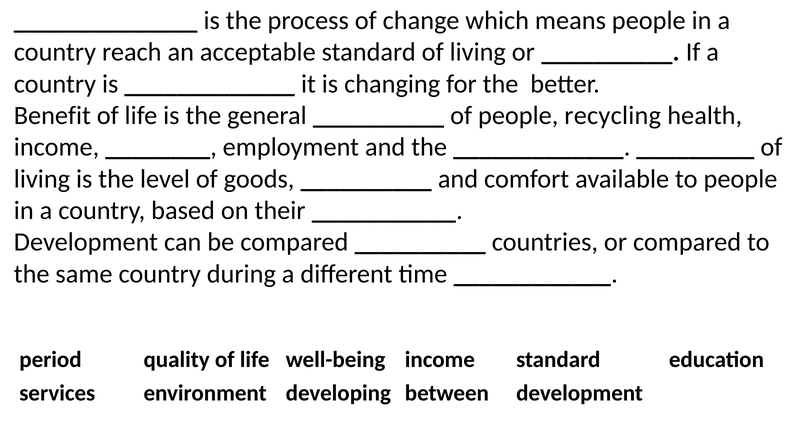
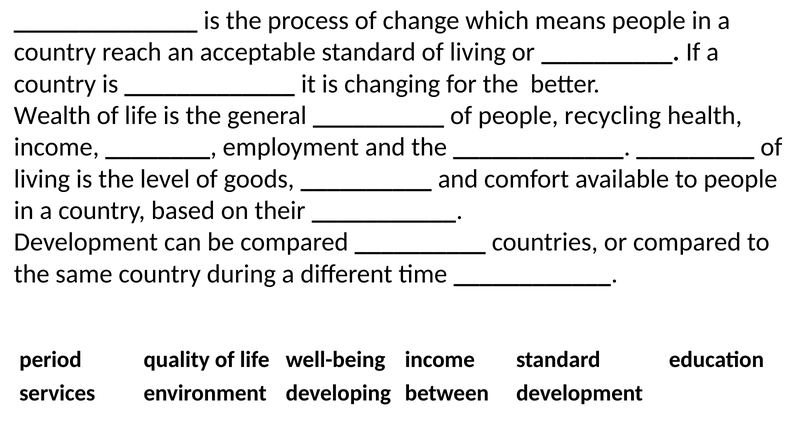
Benefit: Benefit -> Wealth
